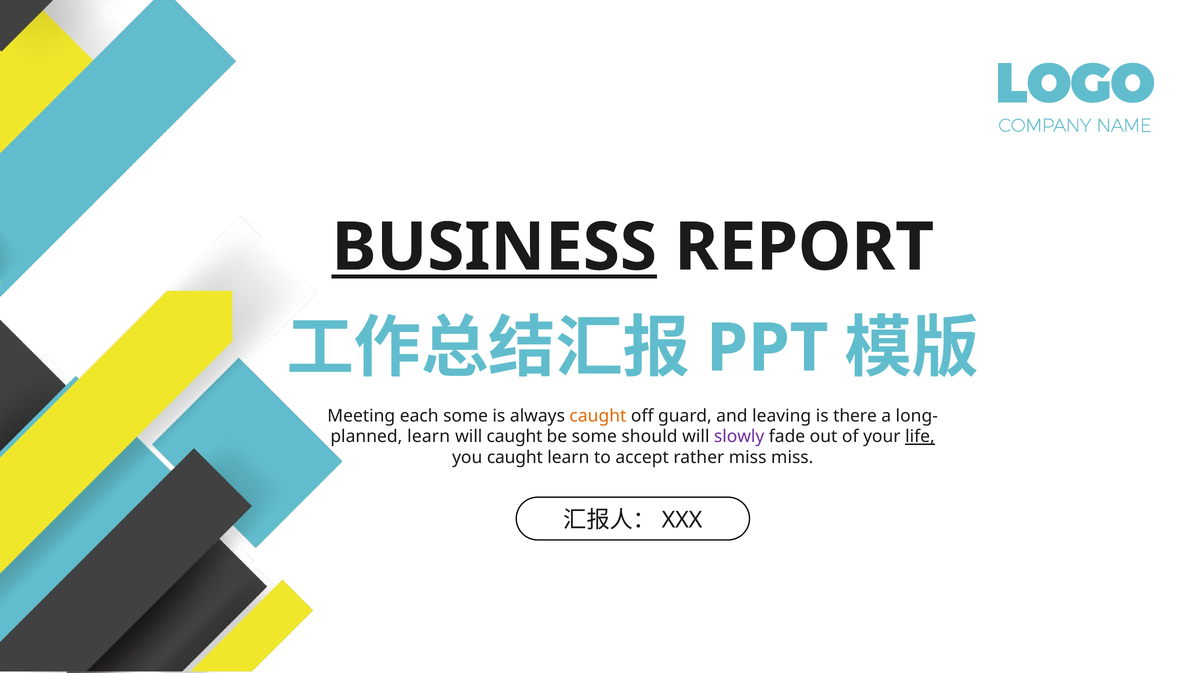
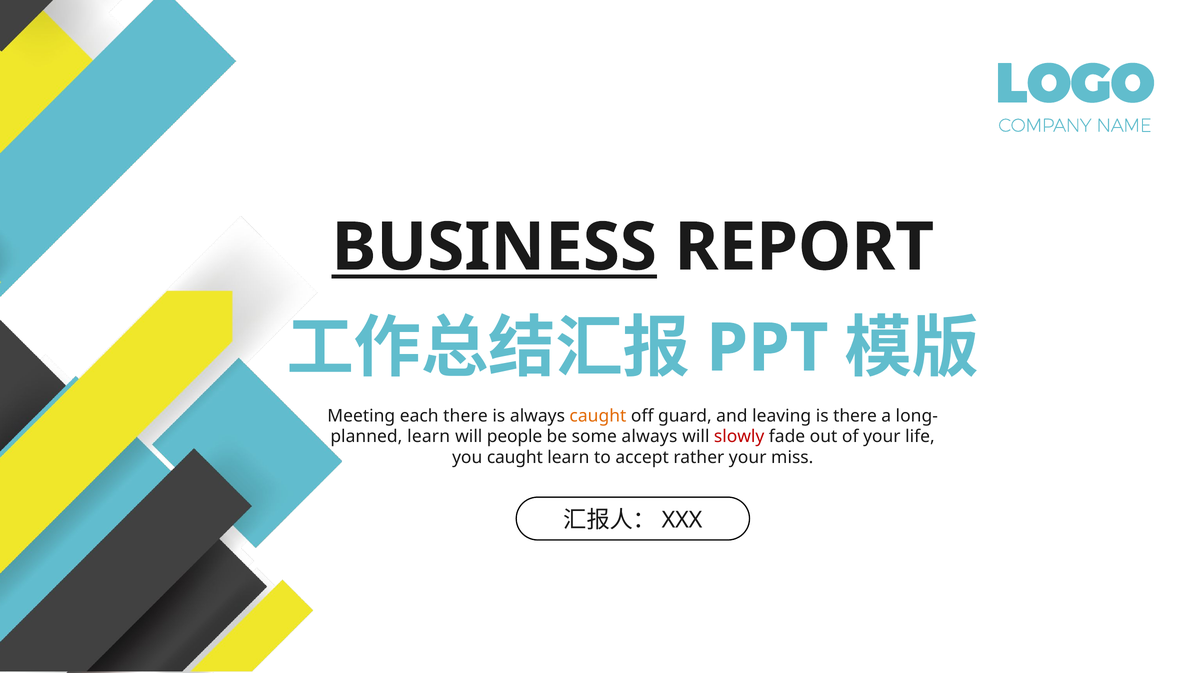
each some: some -> there
will caught: caught -> people
some should: should -> always
slowly colour: purple -> red
life underline: present -> none
rather miss: miss -> your
